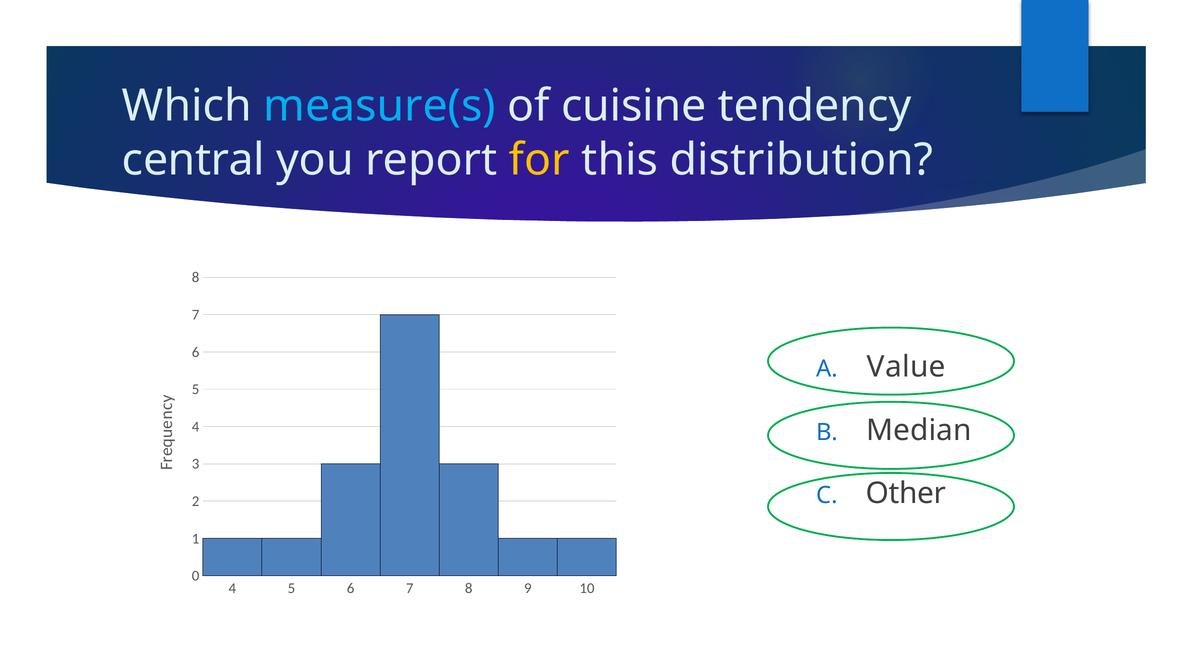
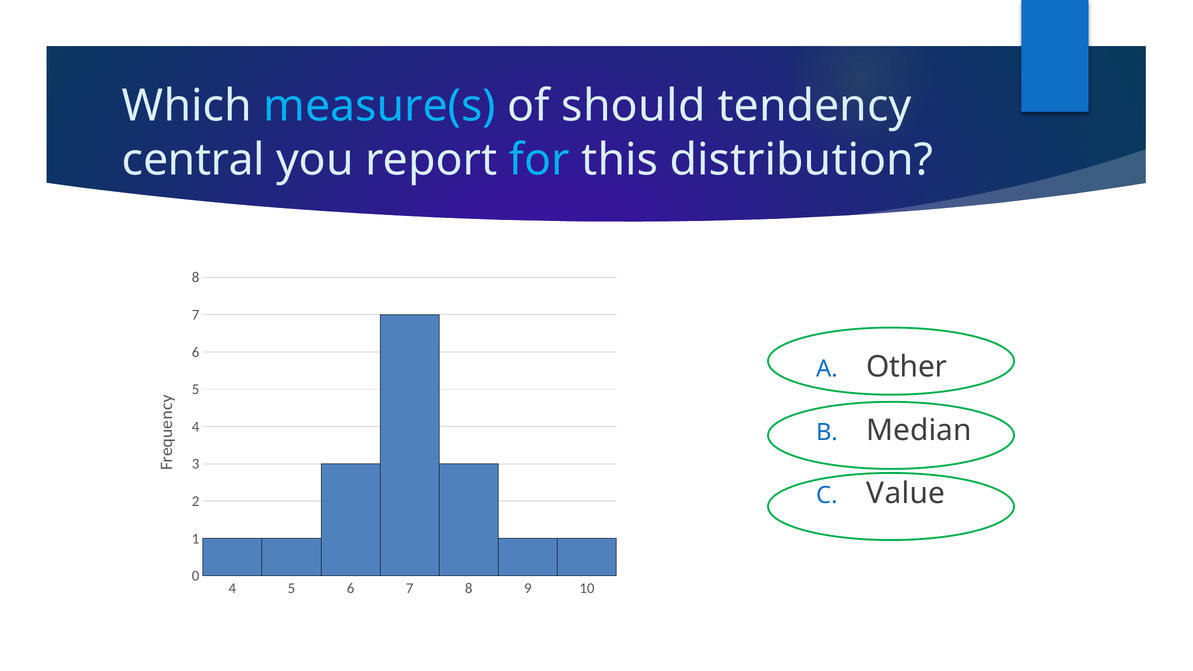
cuisine: cuisine -> should
for colour: yellow -> light blue
Value: Value -> Other
Other: Other -> Value
